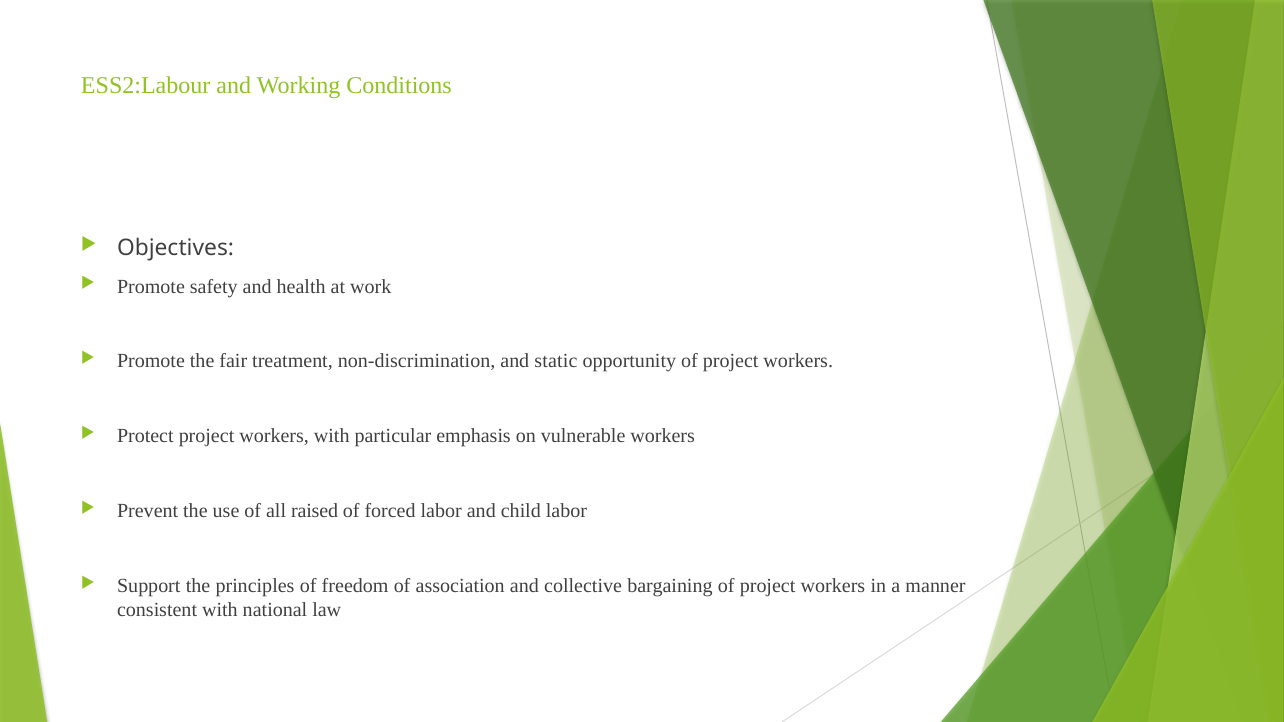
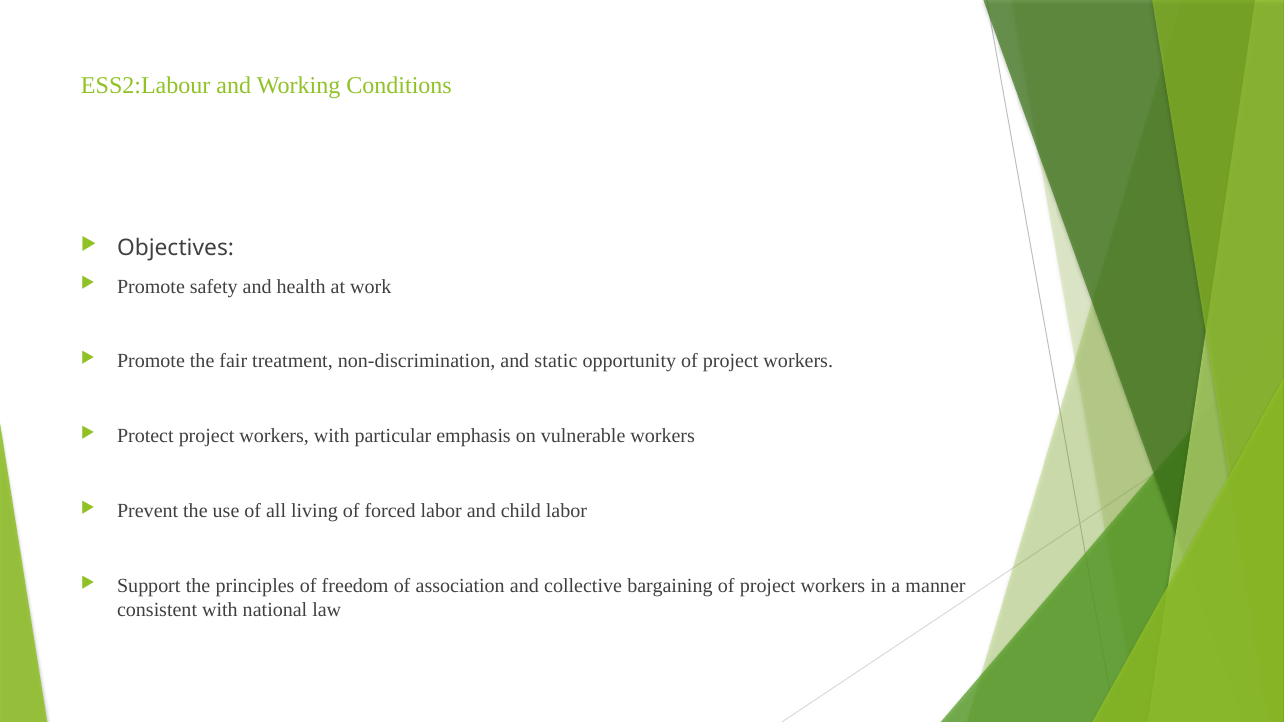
raised: raised -> living
